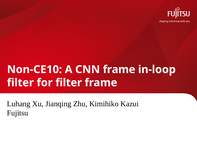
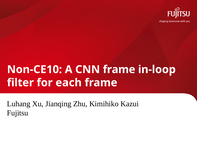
for filter: filter -> each
